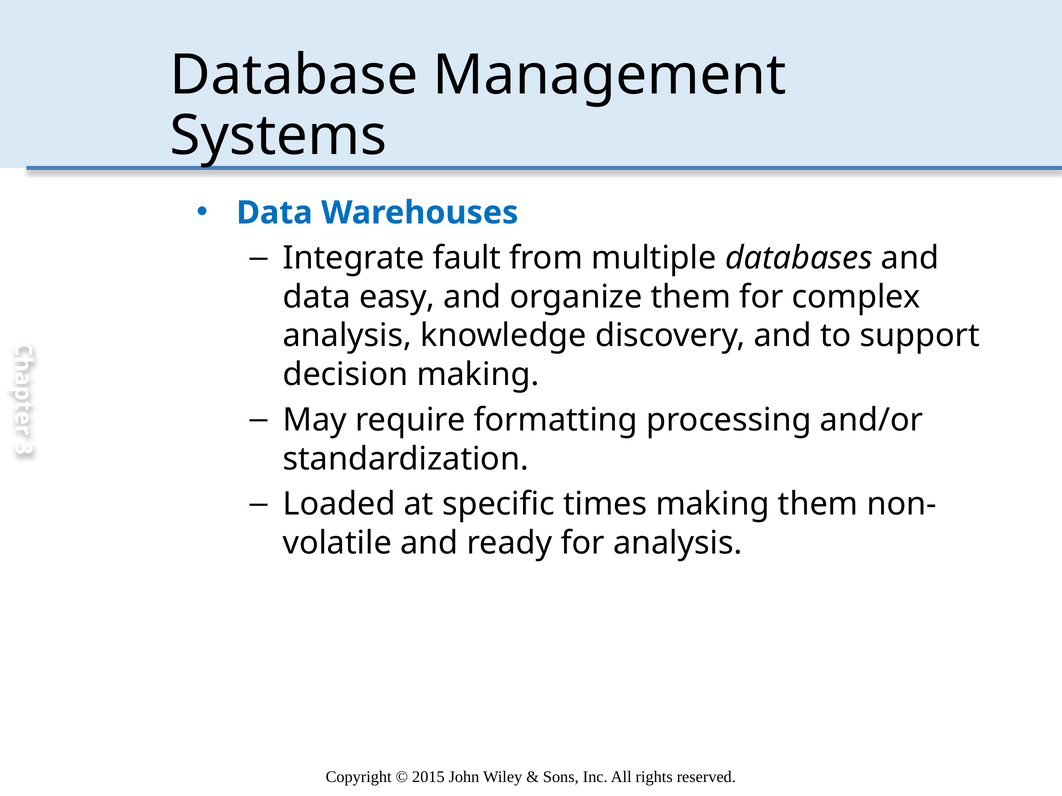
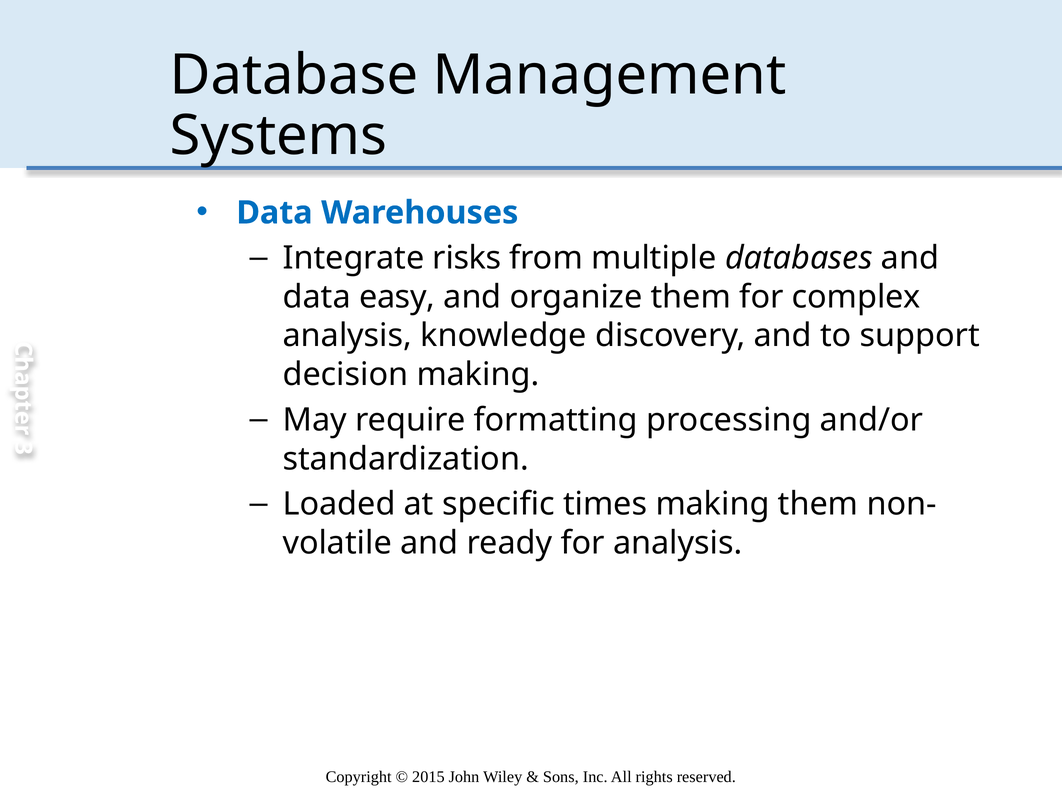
fault: fault -> risks
